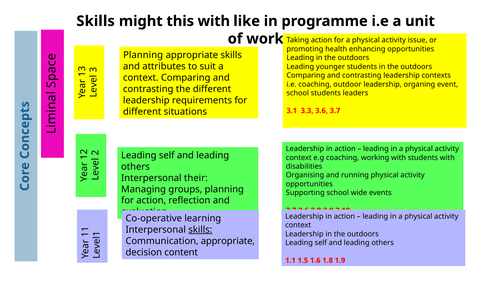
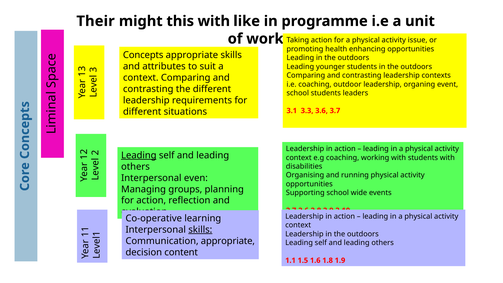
Skills at (96, 21): Skills -> Their
Planning at (143, 55): Planning -> Concepts
Leading at (139, 155) underline: none -> present
their: their -> even
